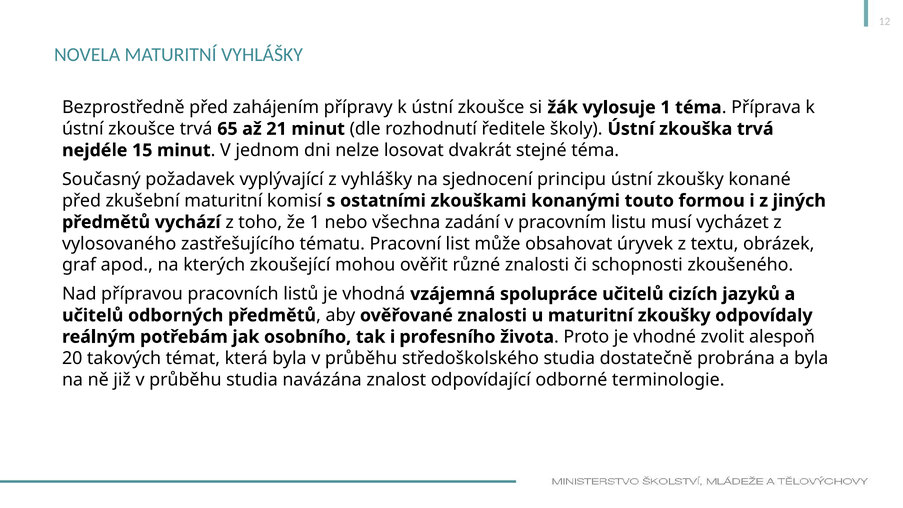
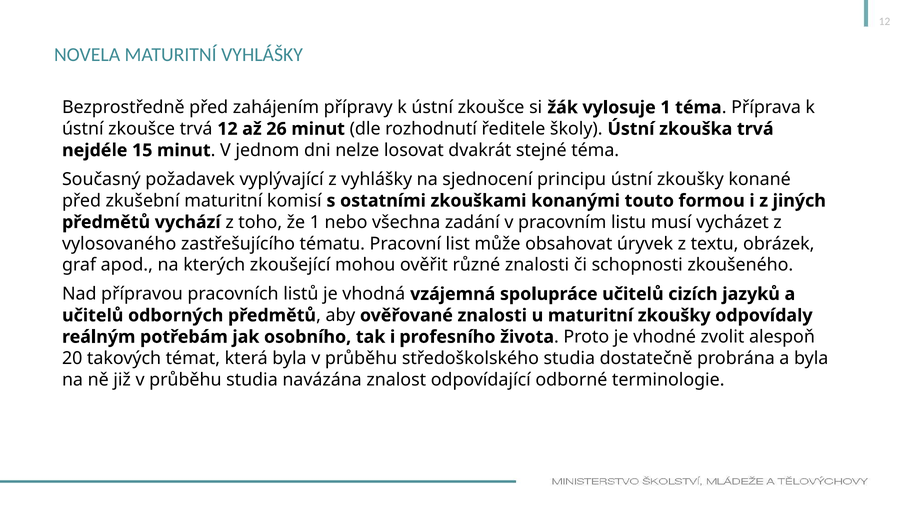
trvá 65: 65 -> 12
21: 21 -> 26
